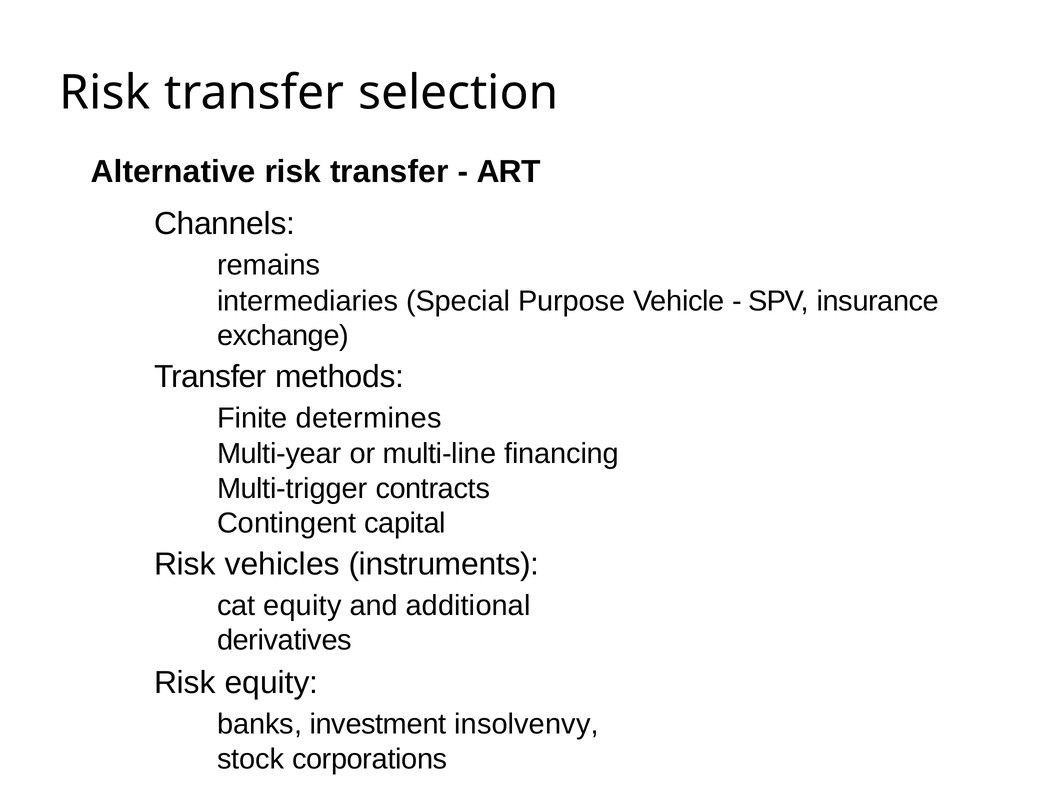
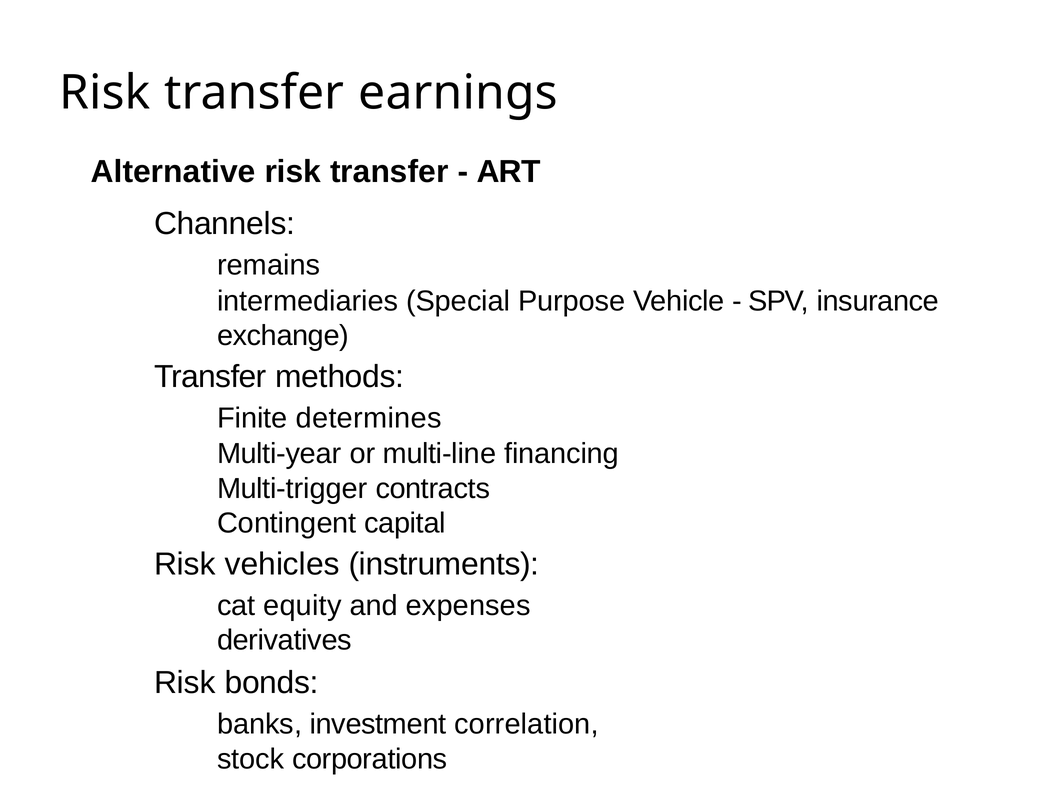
selection: selection -> earnings
additional: additional -> expenses
Risk equity: equity -> bonds
insolvenvy: insolvenvy -> correlation
